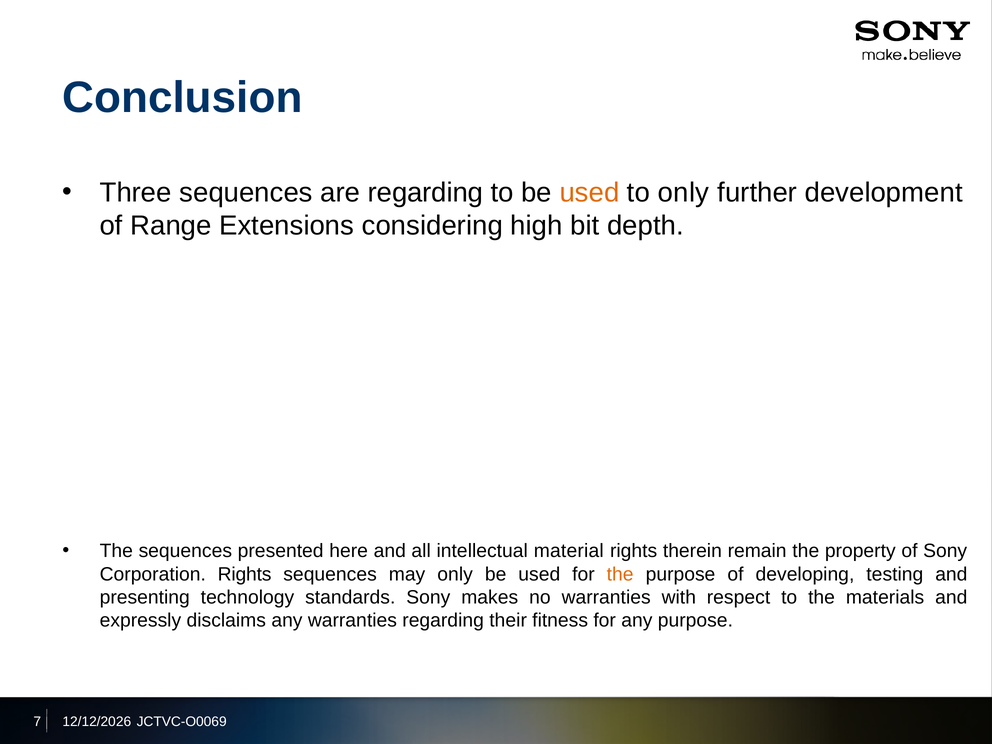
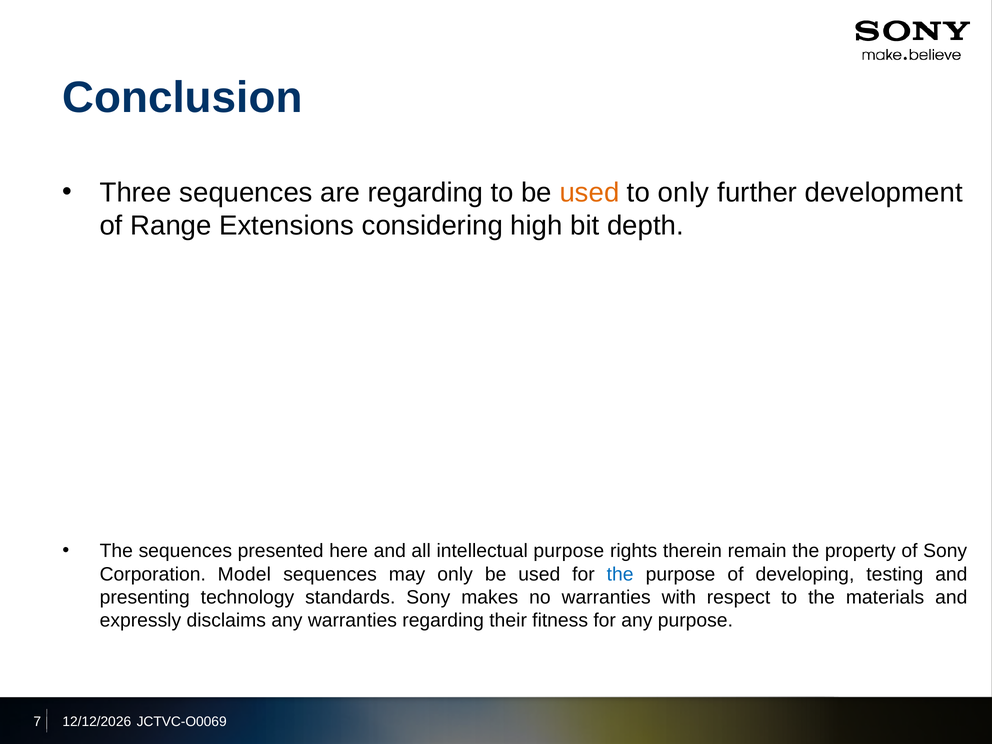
intellectual material: material -> purpose
Corporation Rights: Rights -> Model
the at (620, 574) colour: orange -> blue
